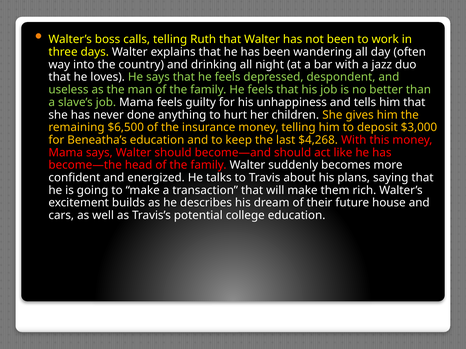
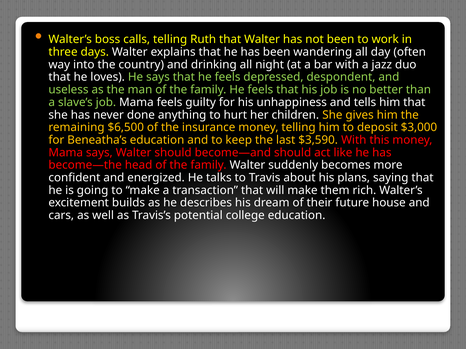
$4,268: $4,268 -> $3,590
